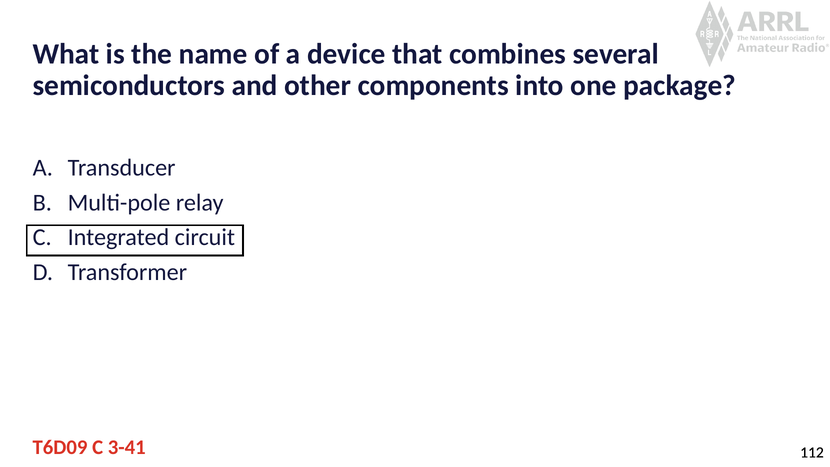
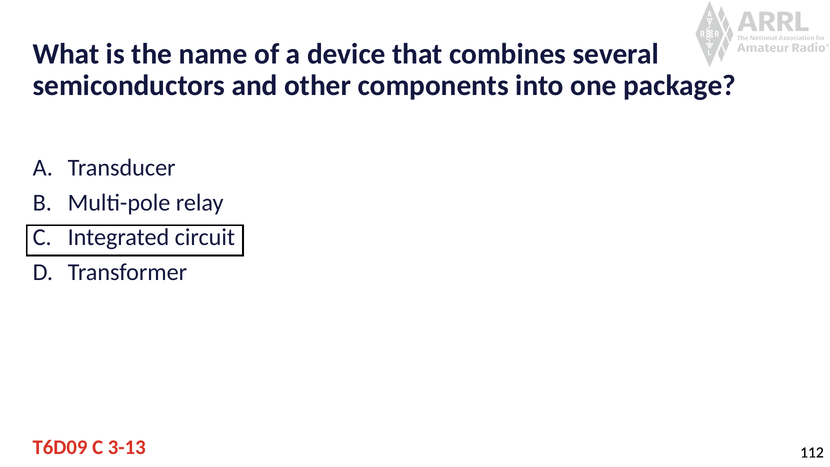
3-41: 3-41 -> 3-13
